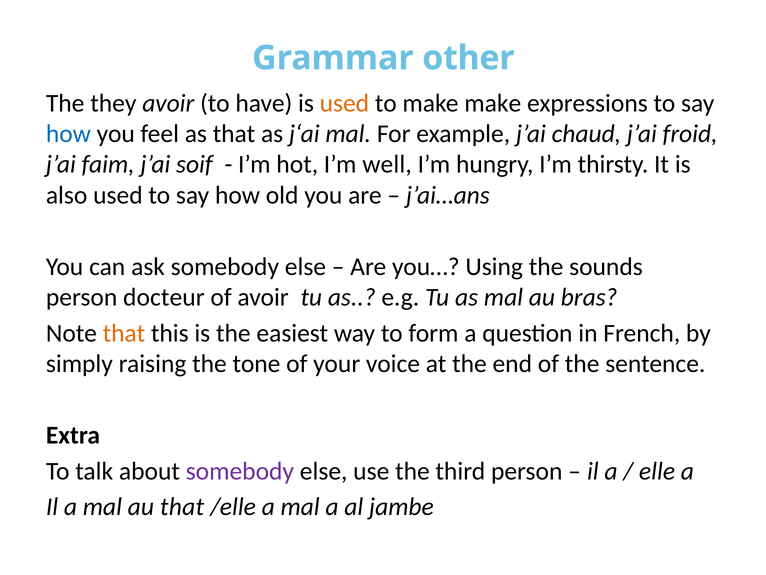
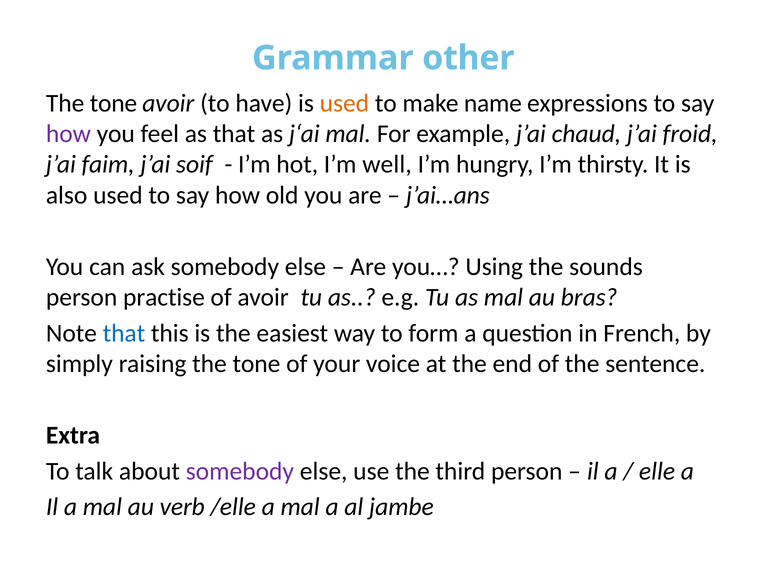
they at (113, 103): they -> tone
make make: make -> name
how at (68, 134) colour: blue -> purple
docteur: docteur -> practise
that at (124, 333) colour: orange -> blue
au that: that -> verb
